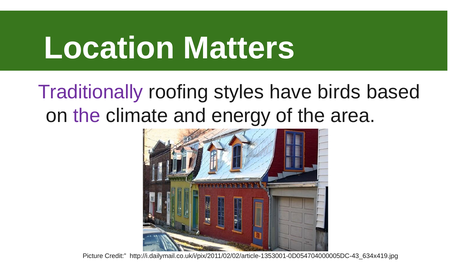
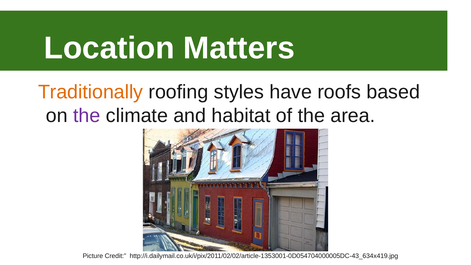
Traditionally colour: purple -> orange
birds: birds -> roofs
energy: energy -> habitat
